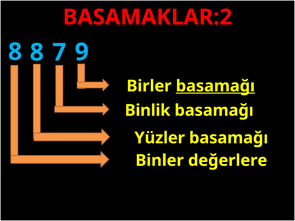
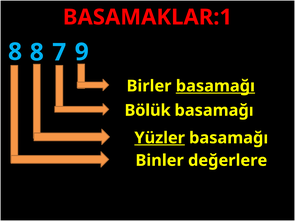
BASAMAKLAR:2: BASAMAKLAR:2 -> BASAMAKLAR:1
Binlik: Binlik -> Bölük
Yüzler underline: none -> present
